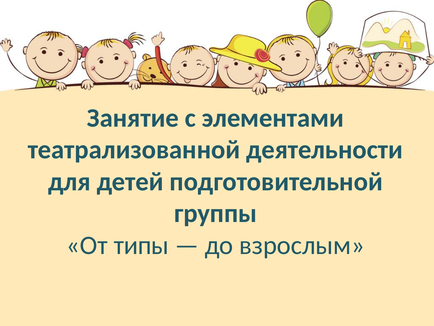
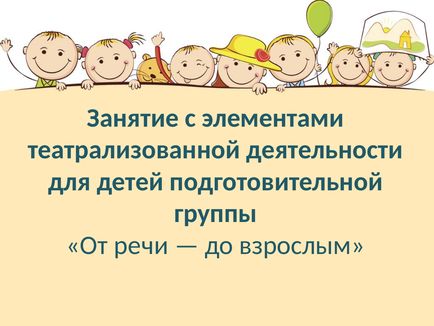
типы: типы -> речи
